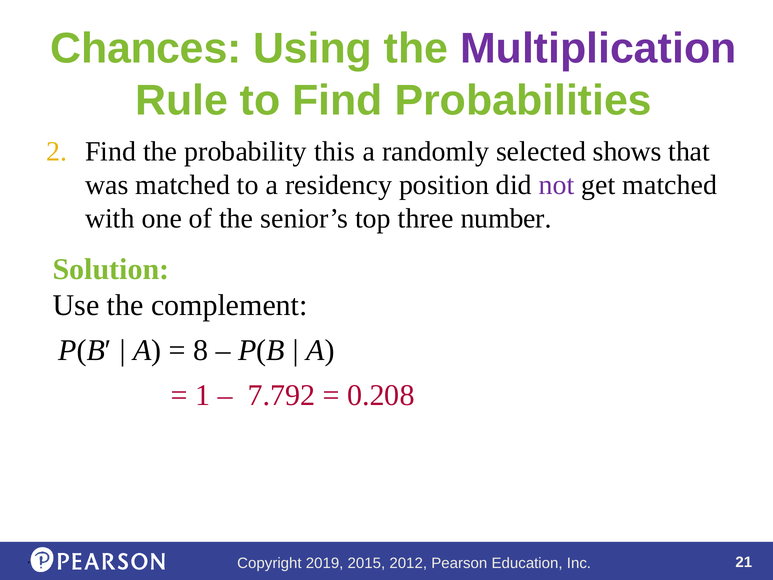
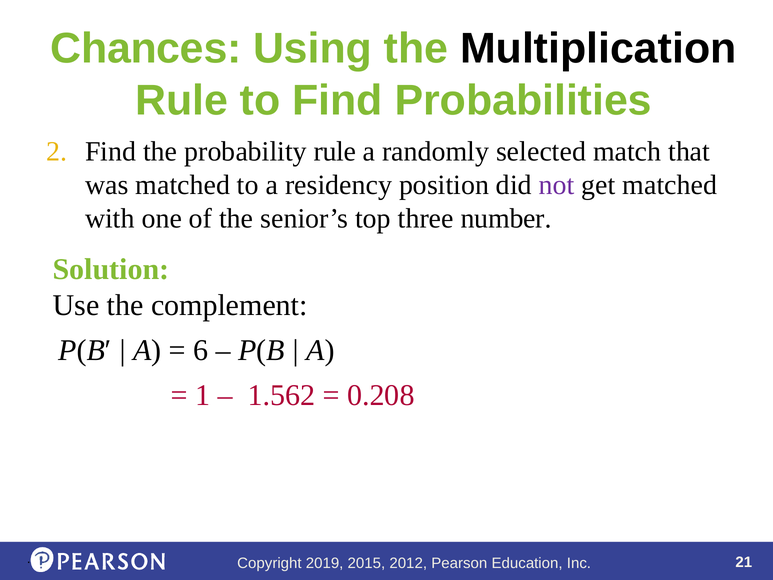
Multiplication colour: purple -> black
probability this: this -> rule
shows: shows -> match
8: 8 -> 6
7.792: 7.792 -> 1.562
